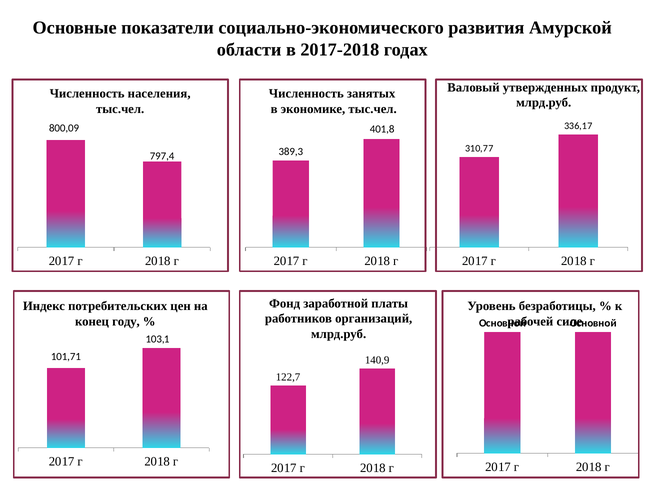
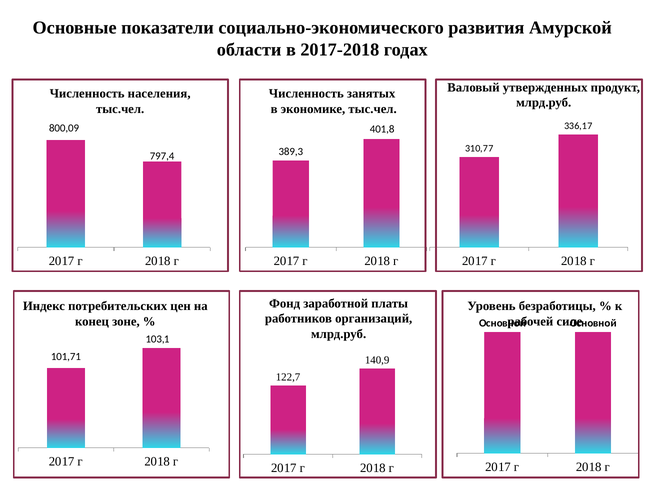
году: году -> зоне
